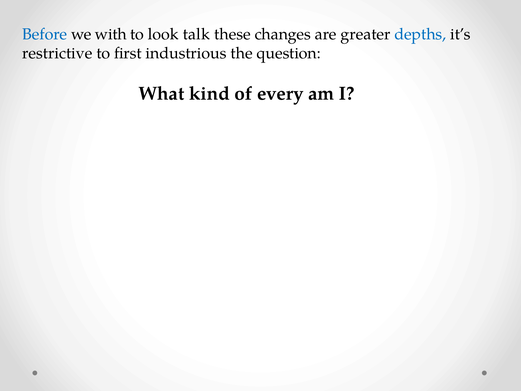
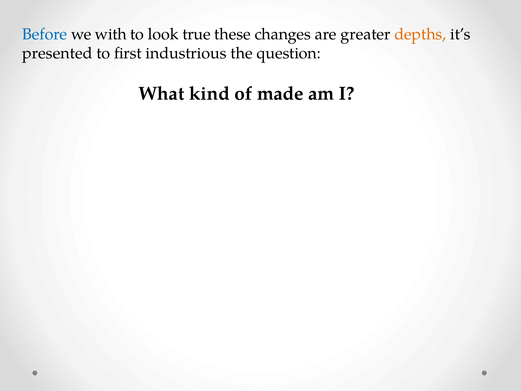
talk: talk -> true
depths colour: blue -> orange
restrictive: restrictive -> presented
every: every -> made
